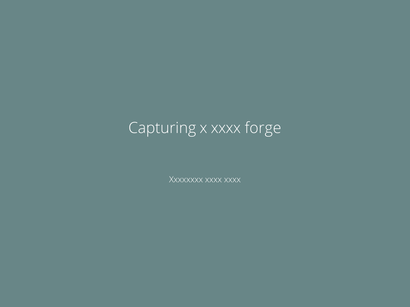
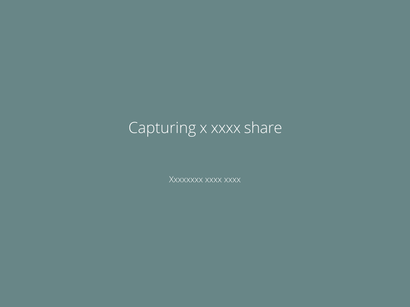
forge: forge -> share
